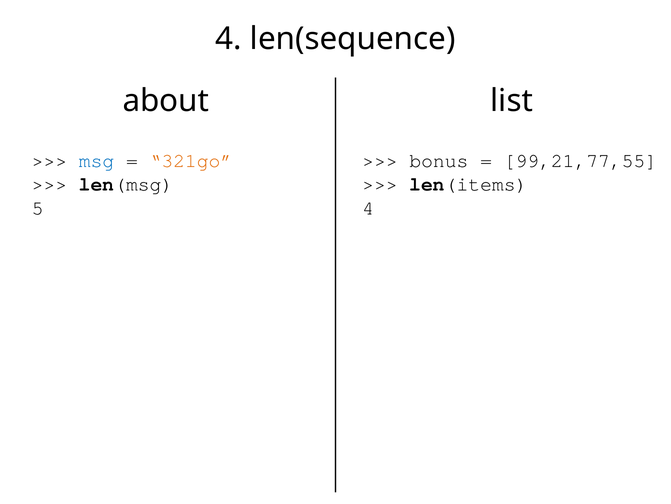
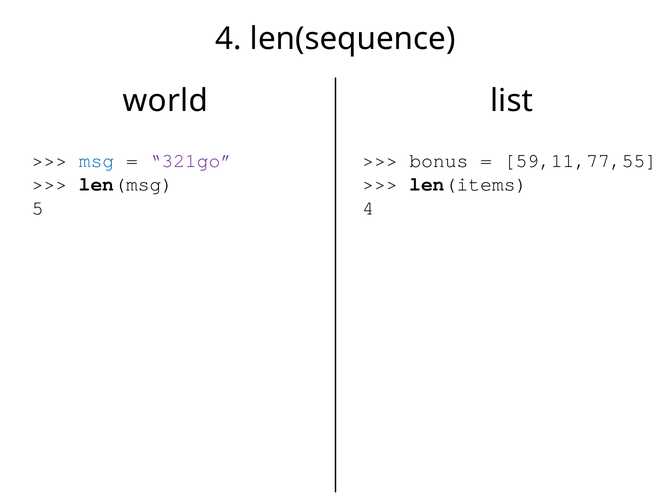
about: about -> world
321go colour: orange -> purple
99,21,77,55: 99,21,77,55 -> 59,11,77,55
